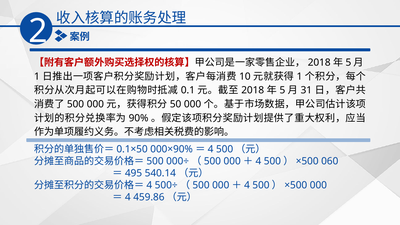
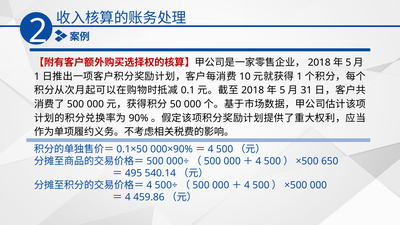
060: 060 -> 650
